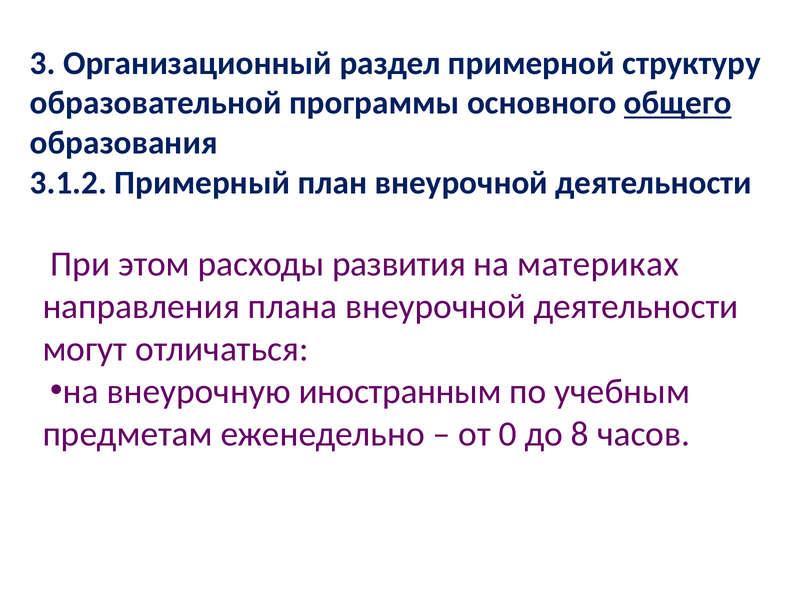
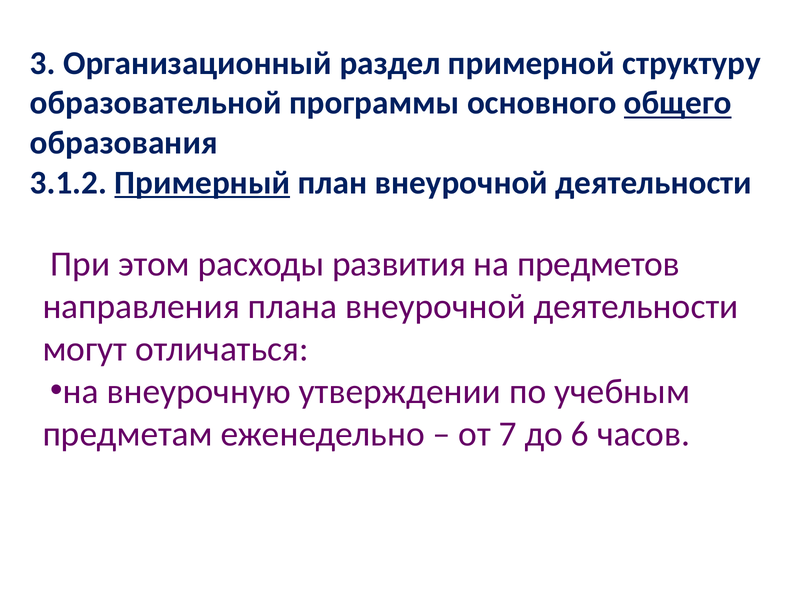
Примерный underline: none -> present
материках: материках -> предметов
иностранным: иностранным -> утверждении
0: 0 -> 7
8: 8 -> 6
